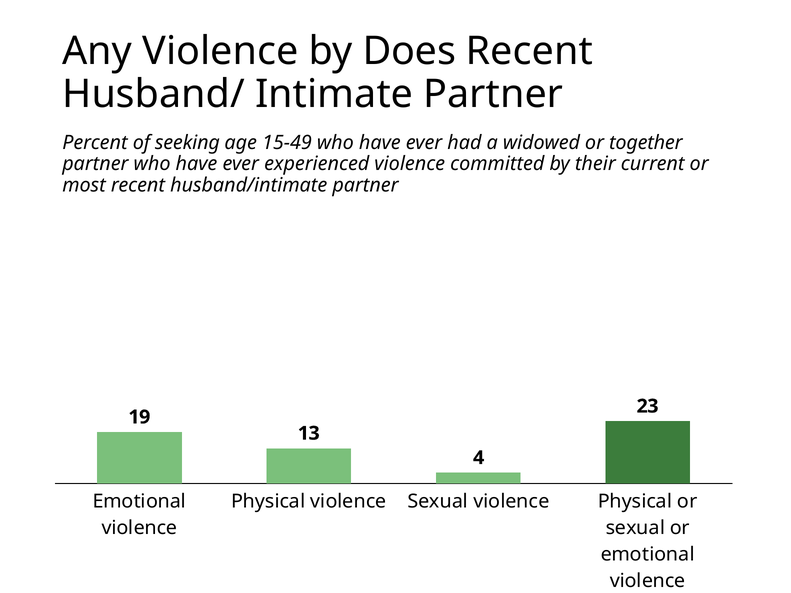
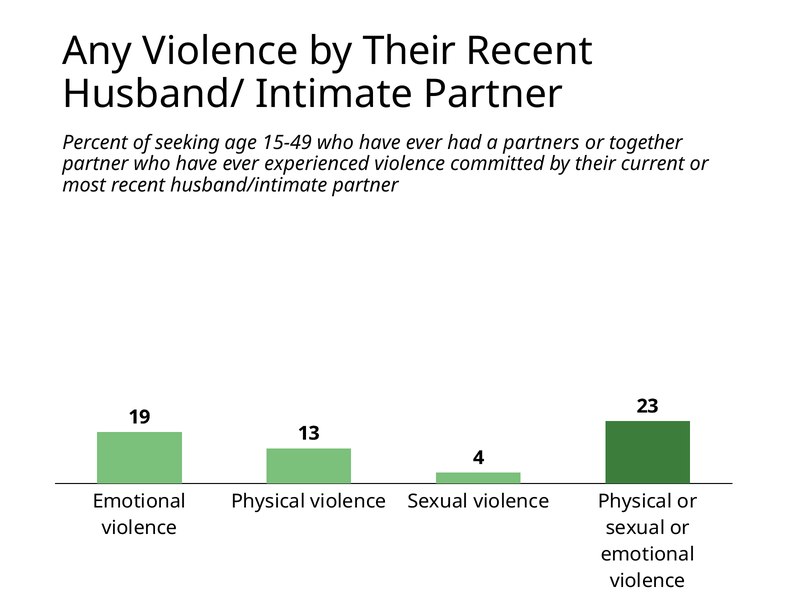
Violence by Does: Does -> Their
widowed: widowed -> partners
